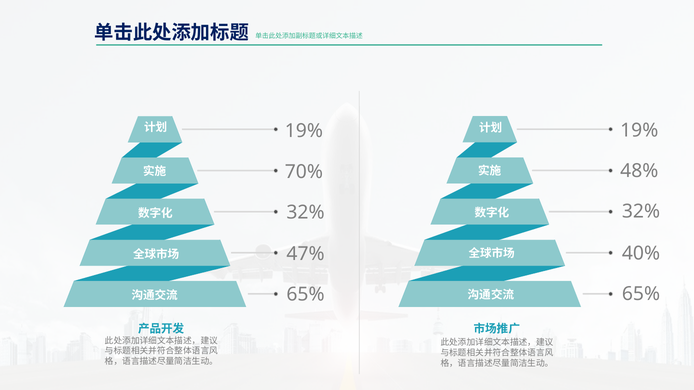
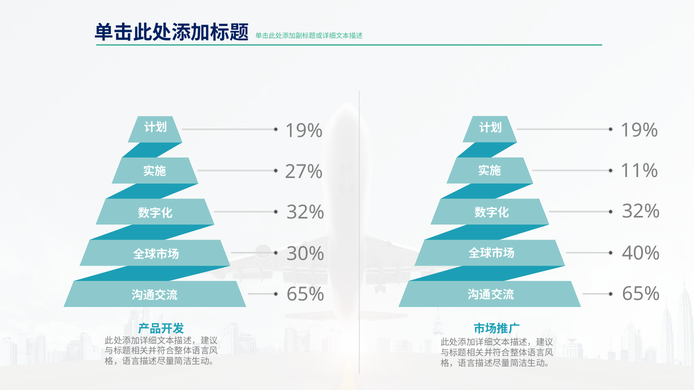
48%: 48% -> 11%
70%: 70% -> 27%
47%: 47% -> 30%
